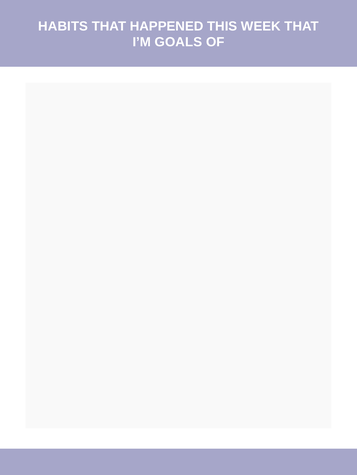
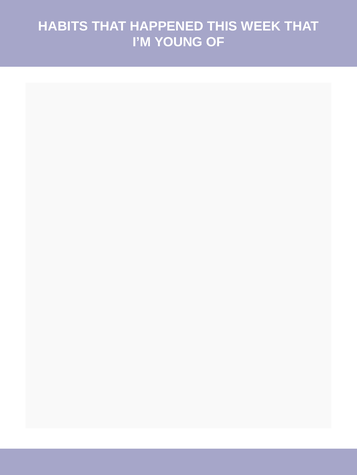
GOALS: GOALS -> YOUNG
